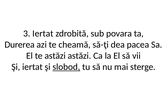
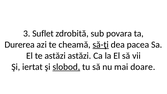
3 Iertat: Iertat -> Suflet
să-ţi underline: none -> present
sterge: sterge -> doare
